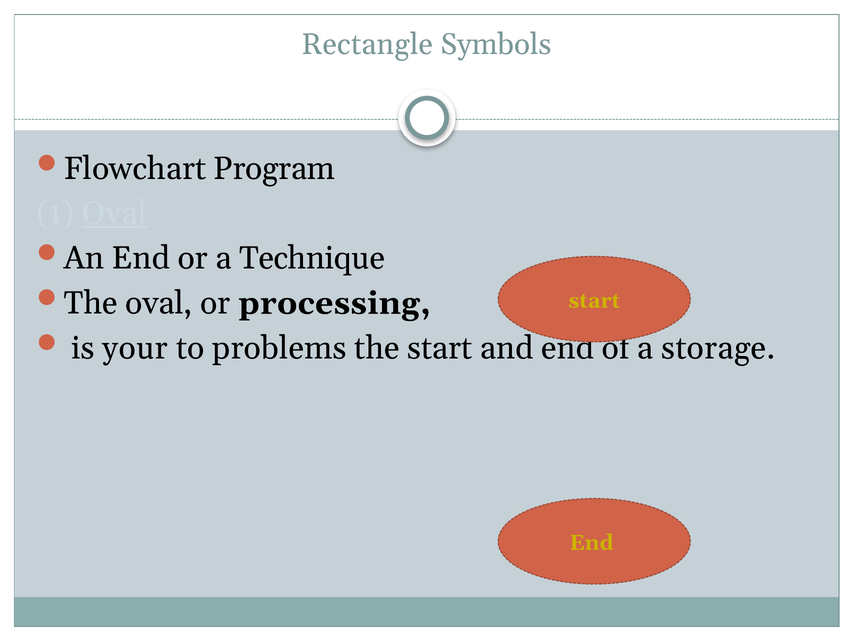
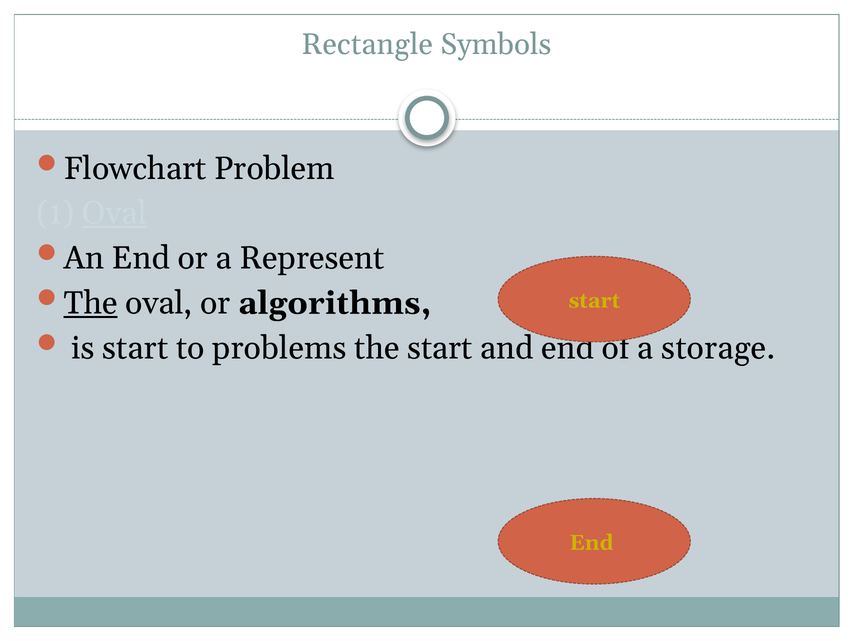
Program: Program -> Problem
Technique: Technique -> Represent
The at (91, 303) underline: none -> present
processing: processing -> algorithms
is your: your -> start
